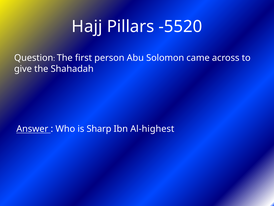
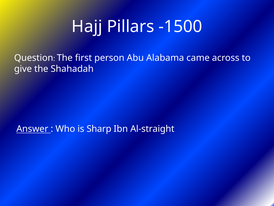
-5520: -5520 -> -1500
Solomon: Solomon -> Alabama
Al-highest: Al-highest -> Al-straight
